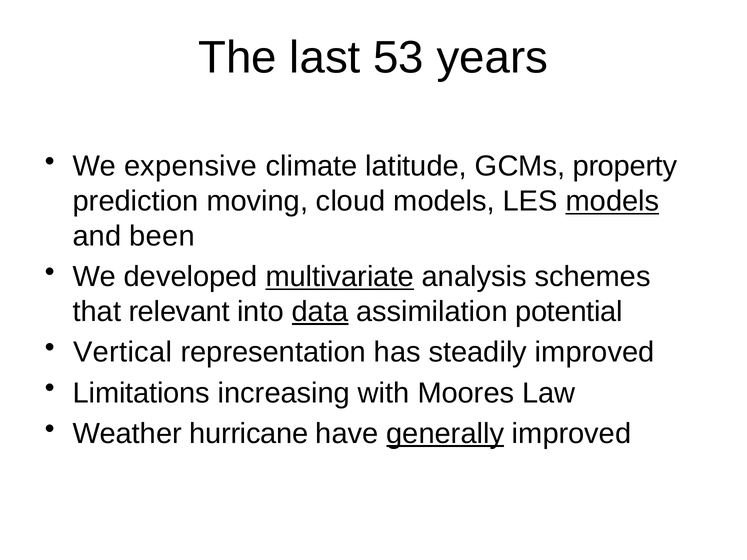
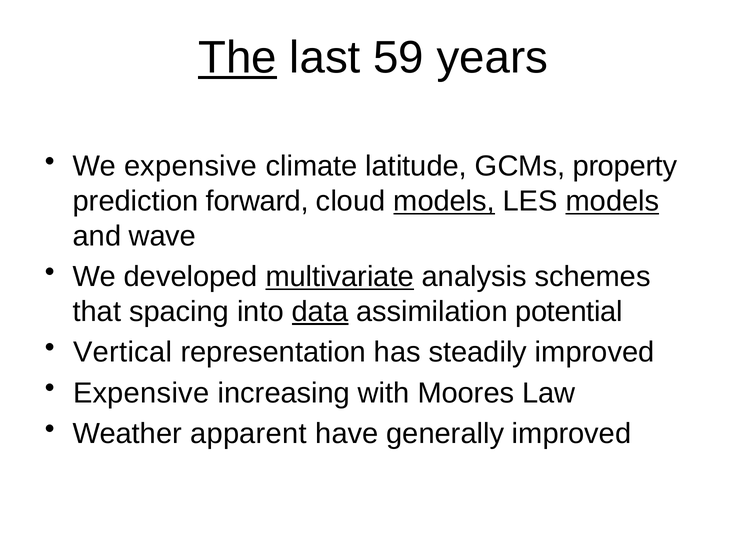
The underline: none -> present
53: 53 -> 59
moving: moving -> forward
models at (444, 201) underline: none -> present
been: been -> wave
relevant: relevant -> spacing
Limitations at (141, 393): Limitations -> Expensive
hurricane: hurricane -> apparent
generally underline: present -> none
